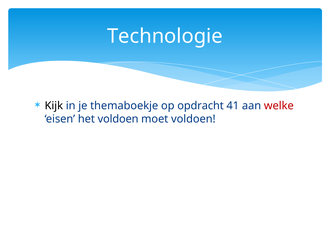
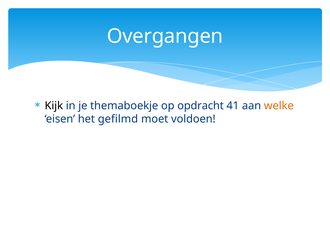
Technologie: Technologie -> Overgangen
welke colour: red -> orange
het voldoen: voldoen -> gefilmd
